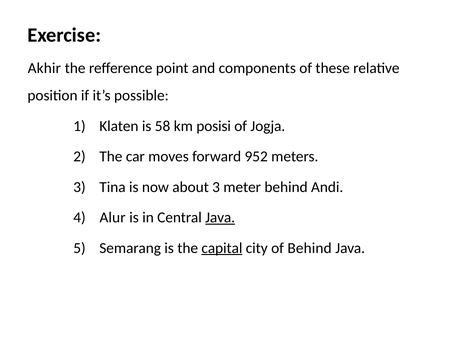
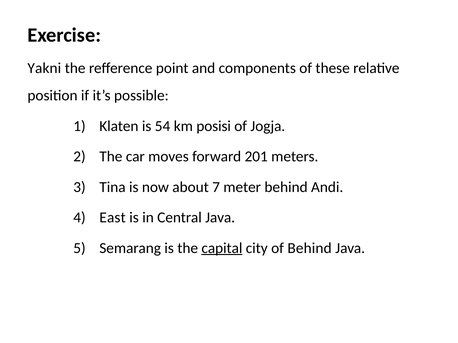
Akhir: Akhir -> Yakni
58: 58 -> 54
952: 952 -> 201
about 3: 3 -> 7
Alur: Alur -> East
Java at (220, 218) underline: present -> none
